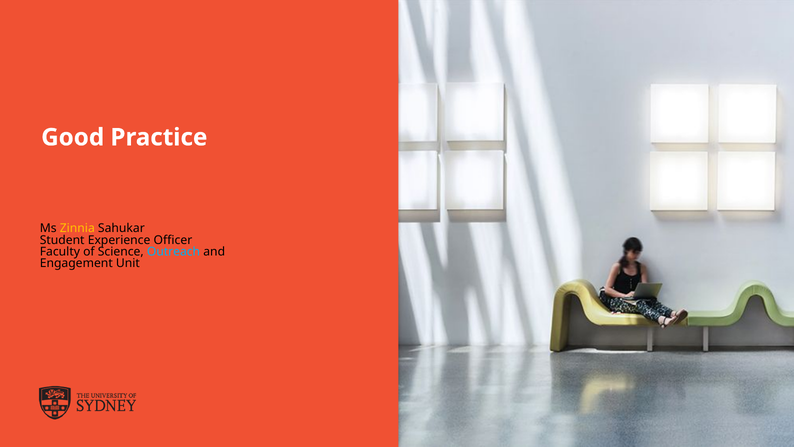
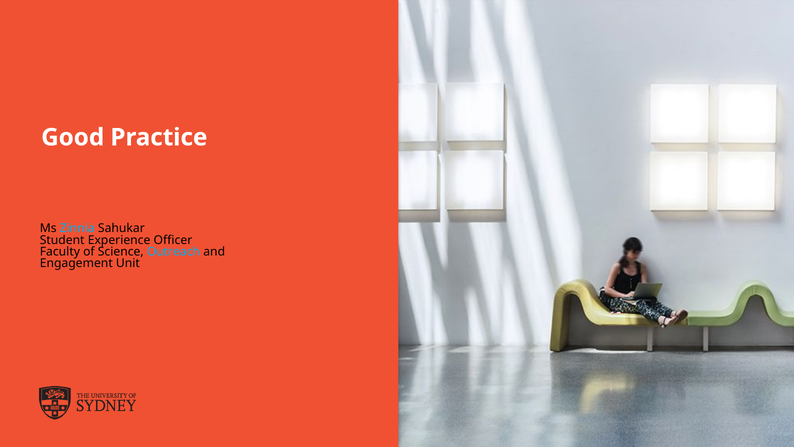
Zinnia colour: yellow -> light blue
